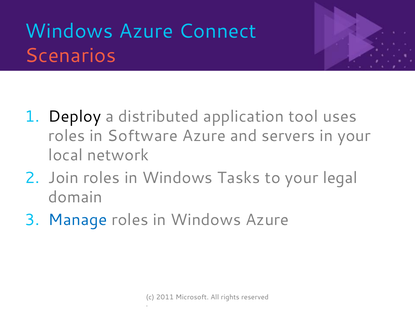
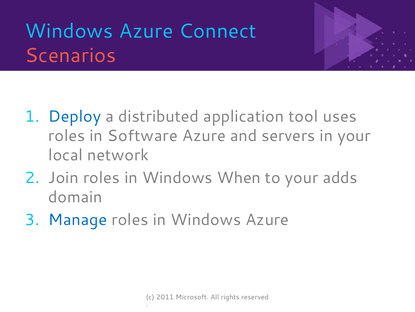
Deploy colour: black -> blue
Tasks: Tasks -> When
legal: legal -> adds
